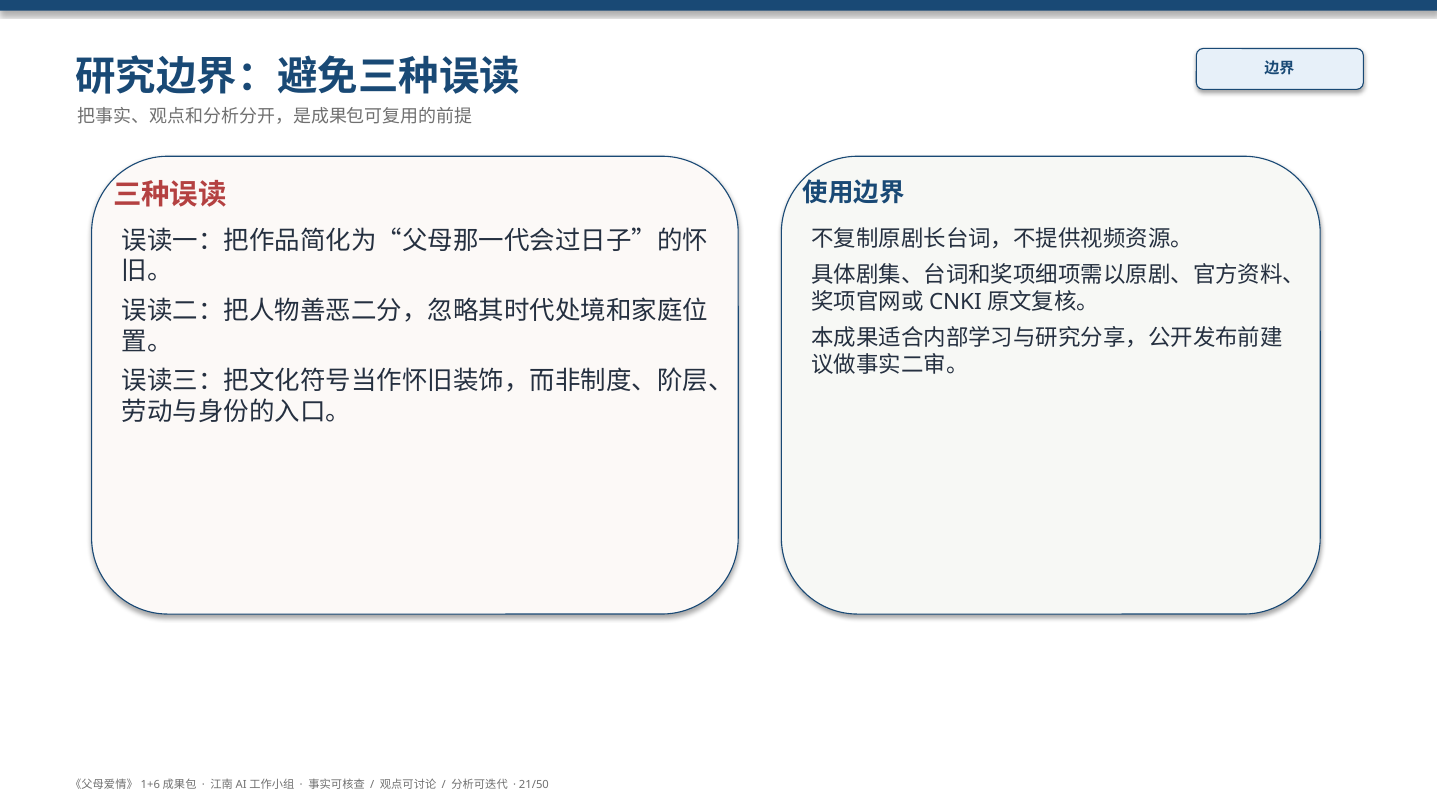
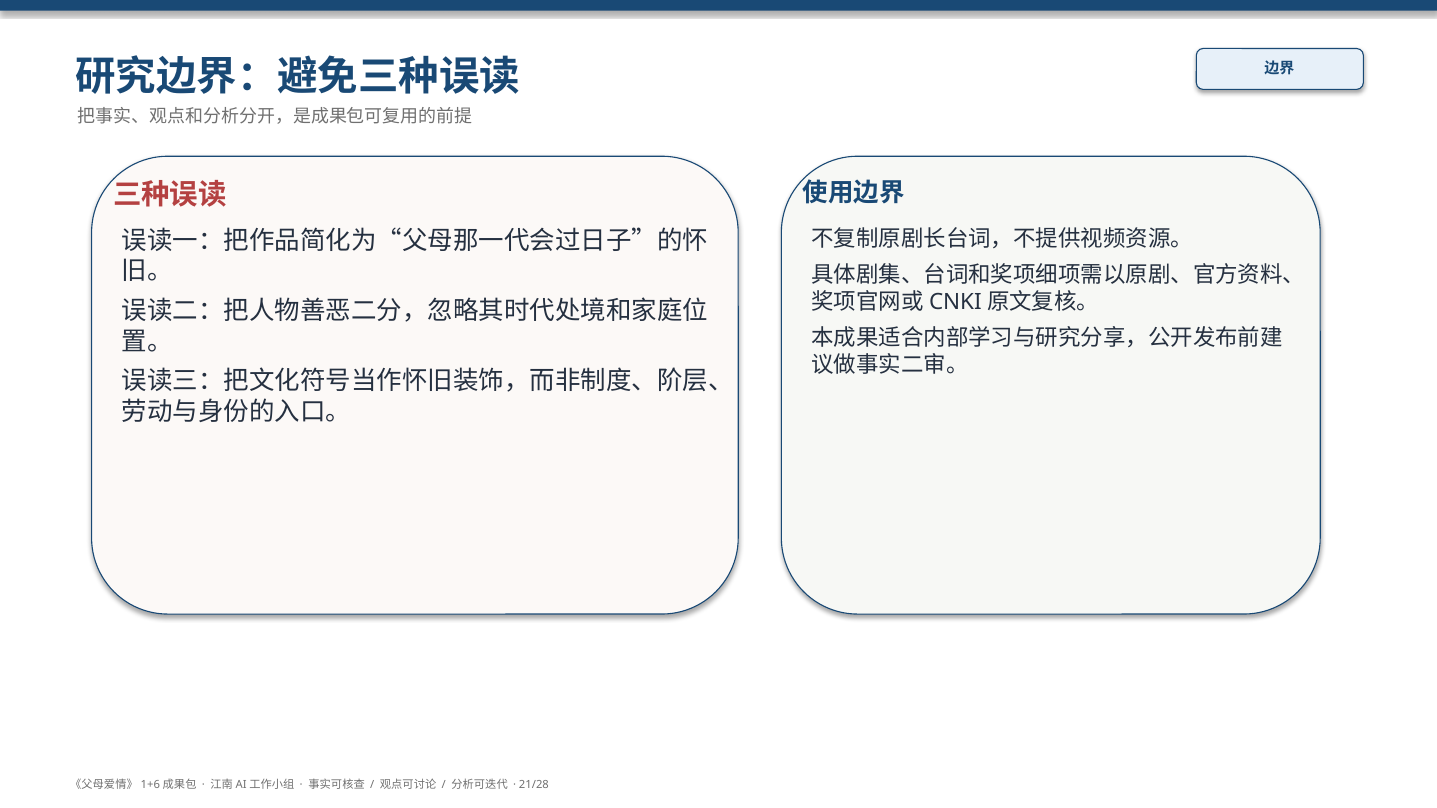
21/50: 21/50 -> 21/28
